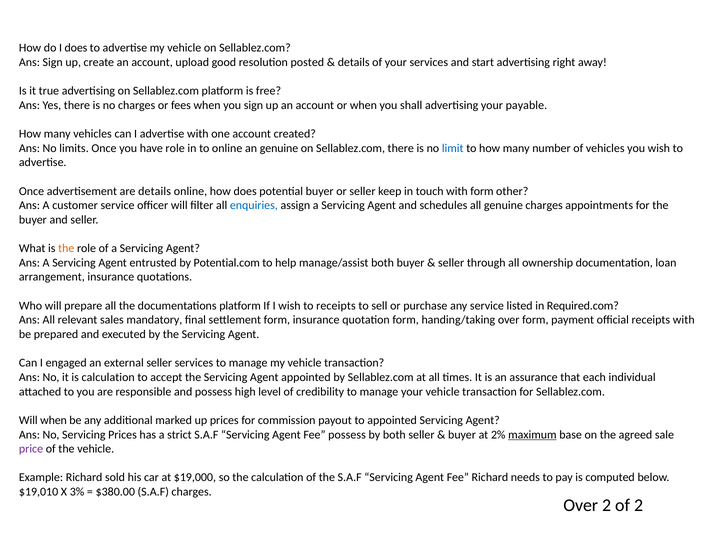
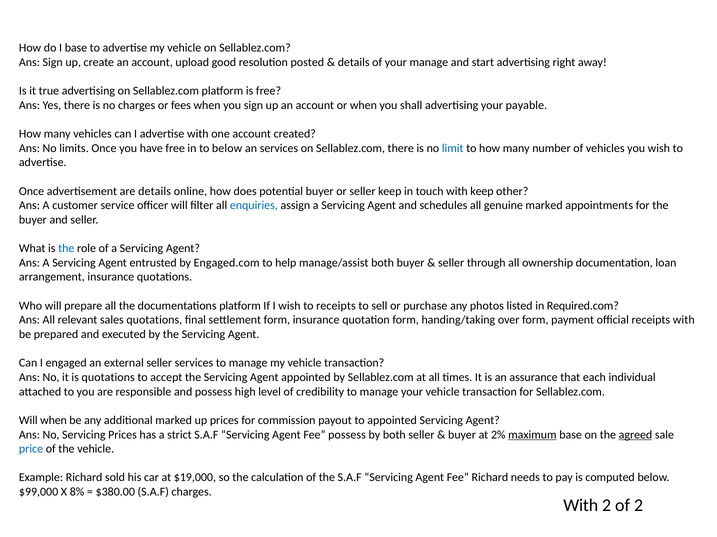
I does: does -> base
your services: services -> manage
have role: role -> free
to online: online -> below
an genuine: genuine -> services
with form: form -> keep
genuine charges: charges -> marked
the at (66, 249) colour: orange -> blue
Potential.com: Potential.com -> Engaged.com
any service: service -> photos
sales mandatory: mandatory -> quotations
is calculation: calculation -> quotations
agreed underline: none -> present
price colour: purple -> blue
$19,010: $19,010 -> $99,000
3%: 3% -> 8%
Over at (581, 506): Over -> With
